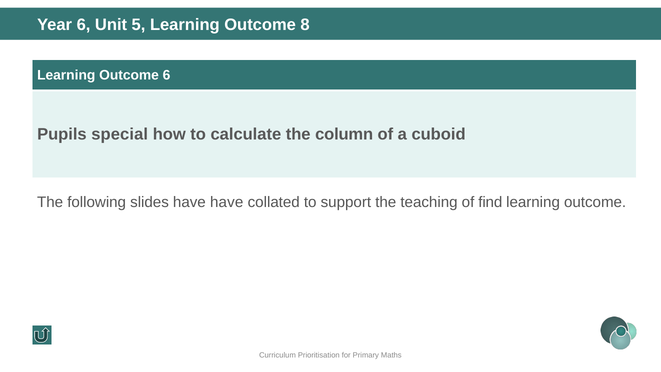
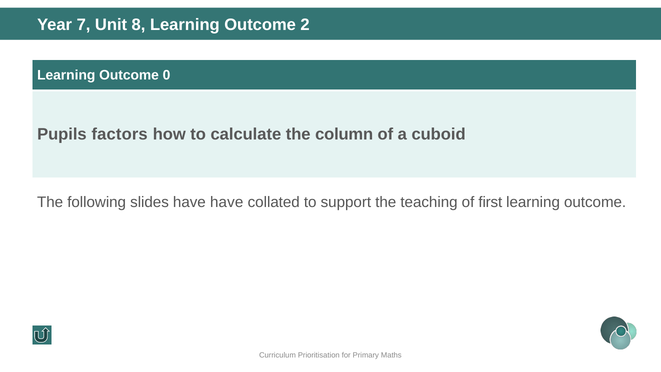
Year 6: 6 -> 7
5: 5 -> 8
8: 8 -> 2
Outcome 6: 6 -> 0
special: special -> factors
find: find -> first
